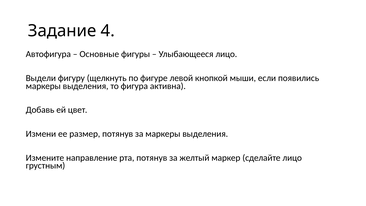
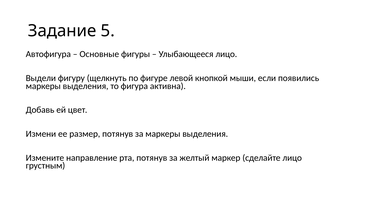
4: 4 -> 5
